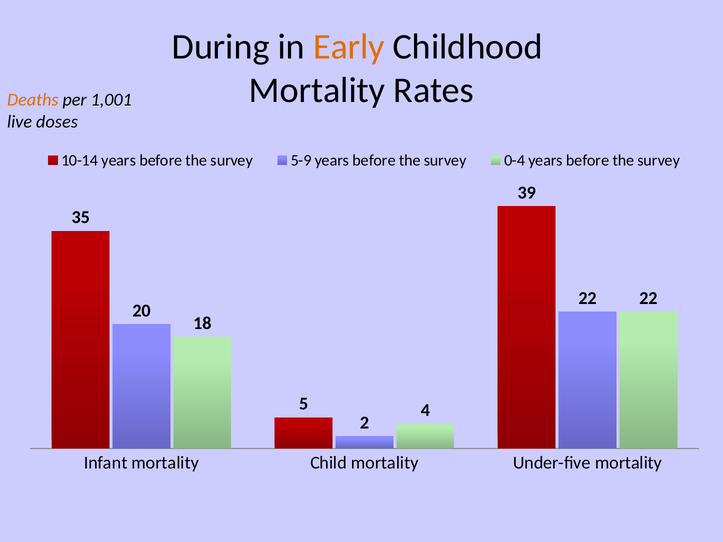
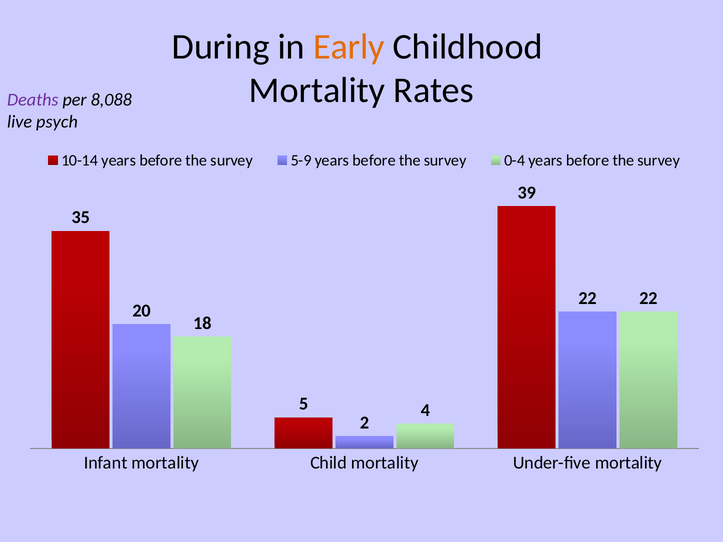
Deaths colour: orange -> purple
1,001: 1,001 -> 8,088
doses: doses -> psych
